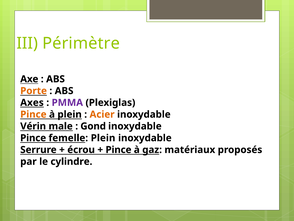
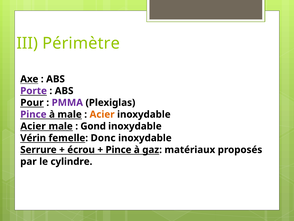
Porte colour: orange -> purple
Axes: Axes -> Pour
Pince at (33, 114) colour: orange -> purple
à plein: plein -> male
Vérin at (33, 126): Vérin -> Acier
Pince at (33, 138): Pince -> Vérin
femelle Plein: Plein -> Donc
